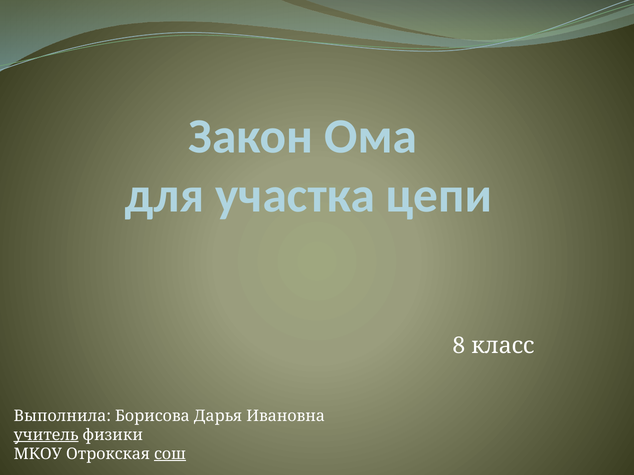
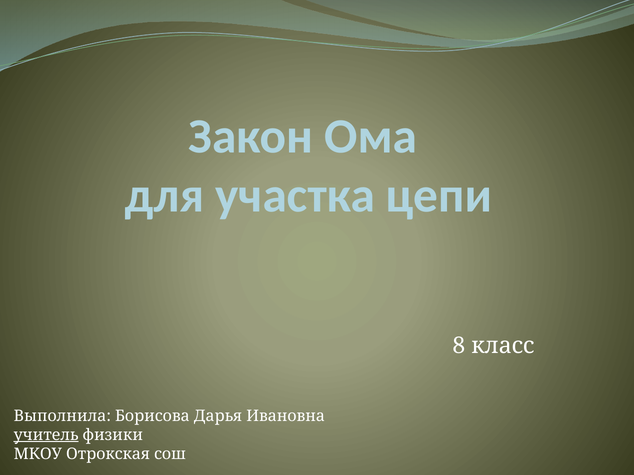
сош underline: present -> none
